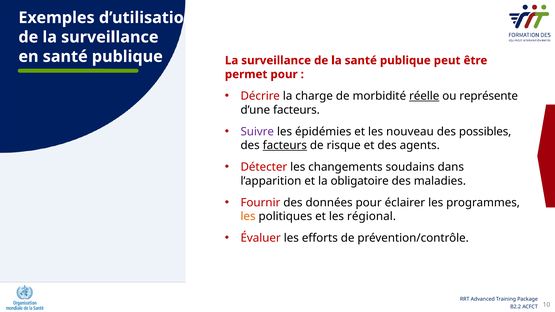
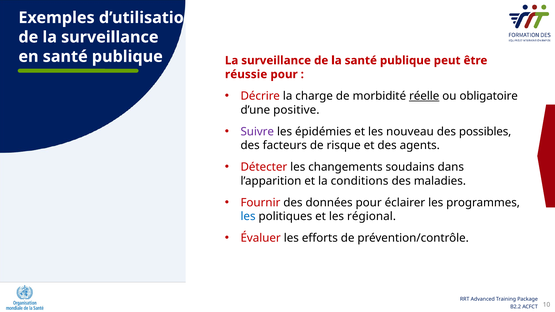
permet: permet -> réussie
représente: représente -> obligatoire
d’une facteurs: facteurs -> positive
facteurs at (285, 146) underline: present -> none
obligatoire: obligatoire -> conditions
les at (248, 217) colour: orange -> blue
